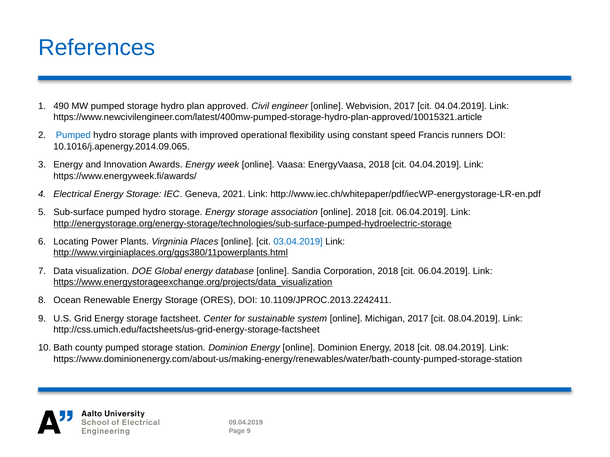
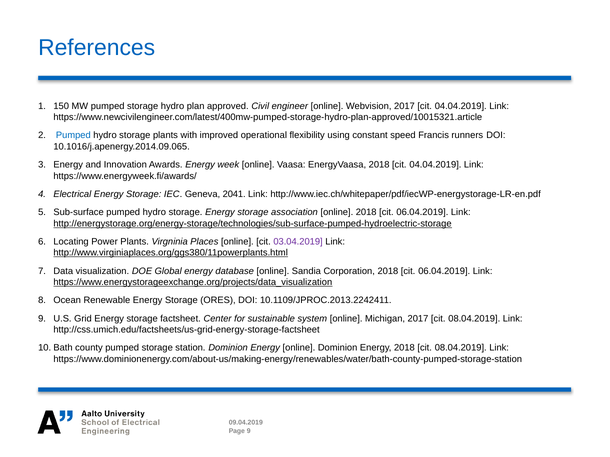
490: 490 -> 150
2021: 2021 -> 2041
03.04.2019 colour: blue -> purple
